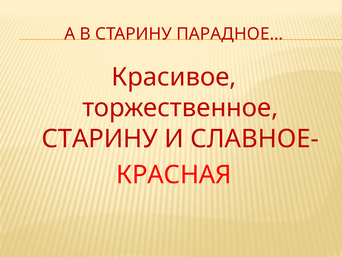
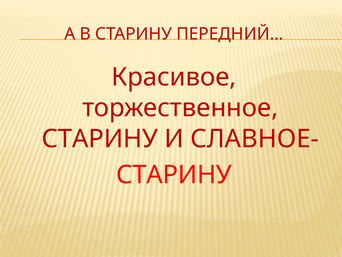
ПАРАДНОЕ…: ПАРАДНОЕ… -> ПЕРЕДНИЙ…
КРАСНАЯ at (174, 174): КРАСНАЯ -> СТАРИНУ
